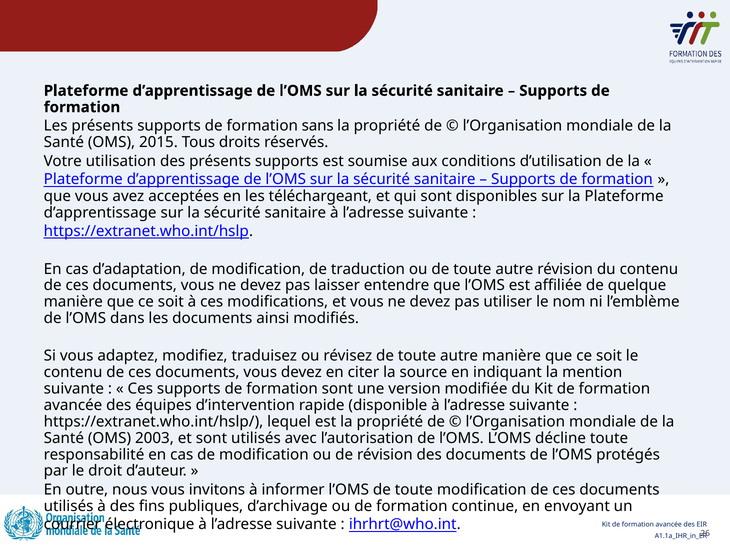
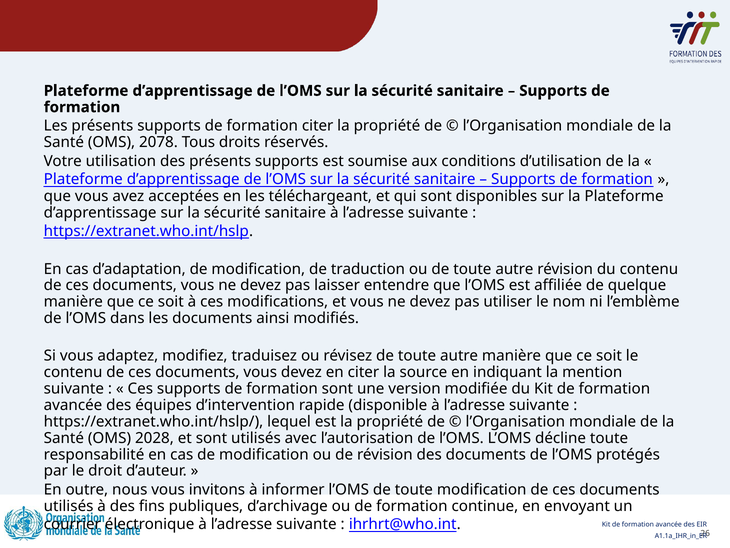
formation sans: sans -> citer
2015: 2015 -> 2078
2003: 2003 -> 2028
